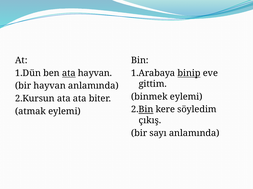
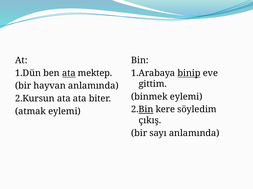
ata hayvan: hayvan -> mektep
